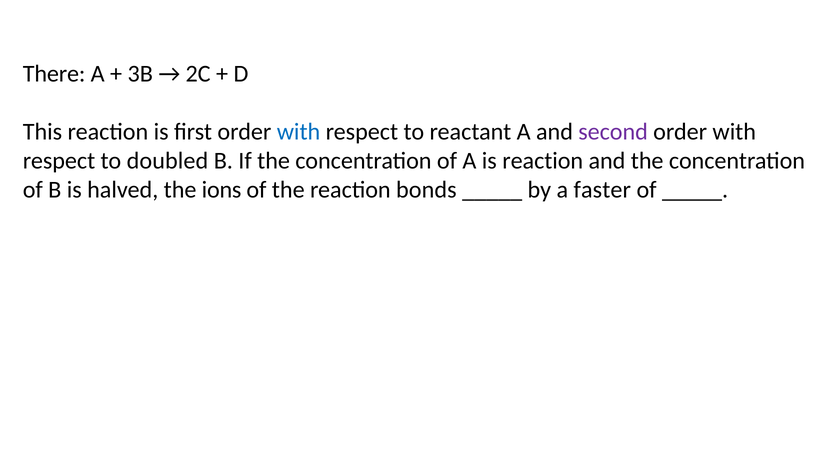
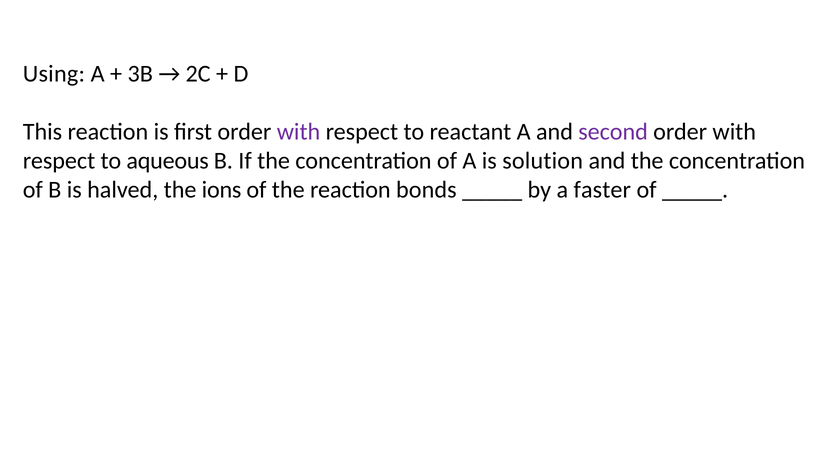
There: There -> Using
with at (299, 132) colour: blue -> purple
doubled: doubled -> aqueous
is reaction: reaction -> solution
